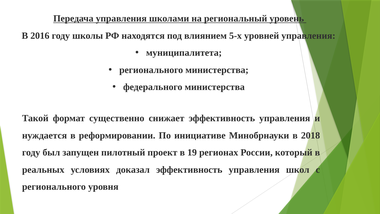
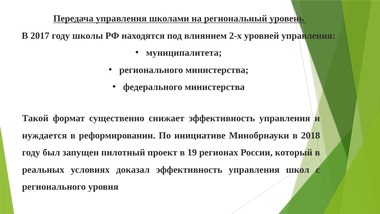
2016: 2016 -> 2017
5-х: 5-х -> 2-х
